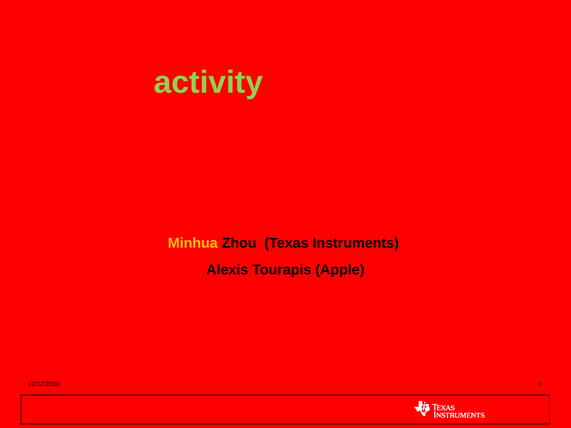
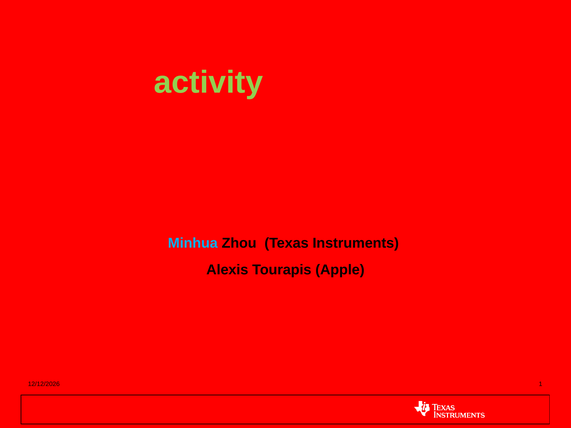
Minhua colour: yellow -> light blue
